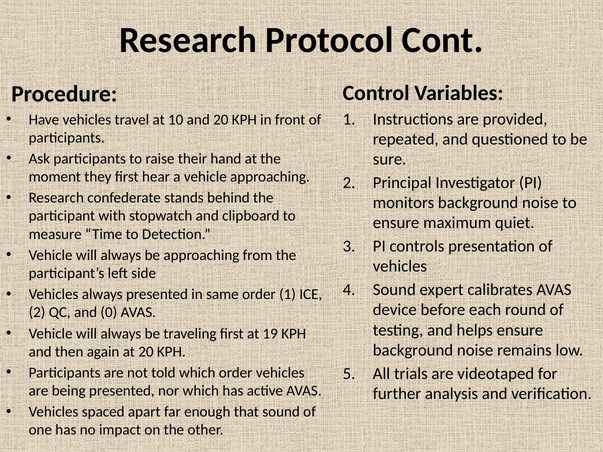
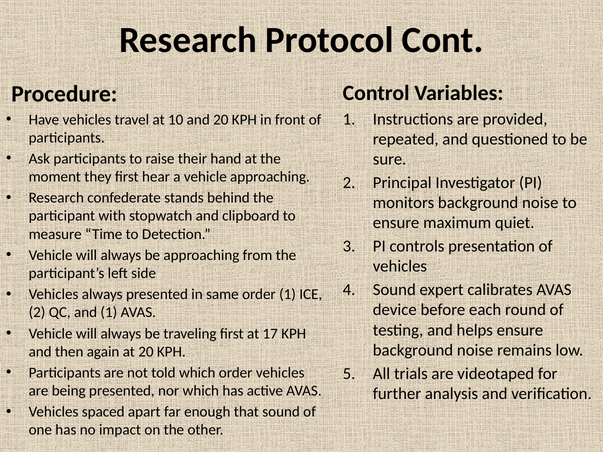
and 0: 0 -> 1
19: 19 -> 17
